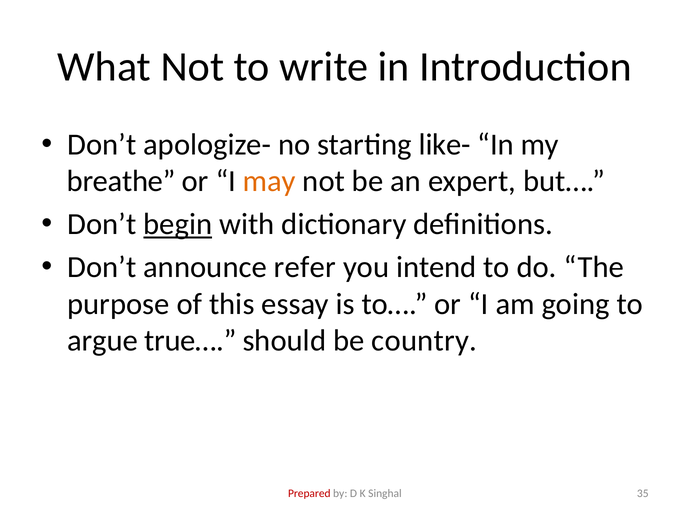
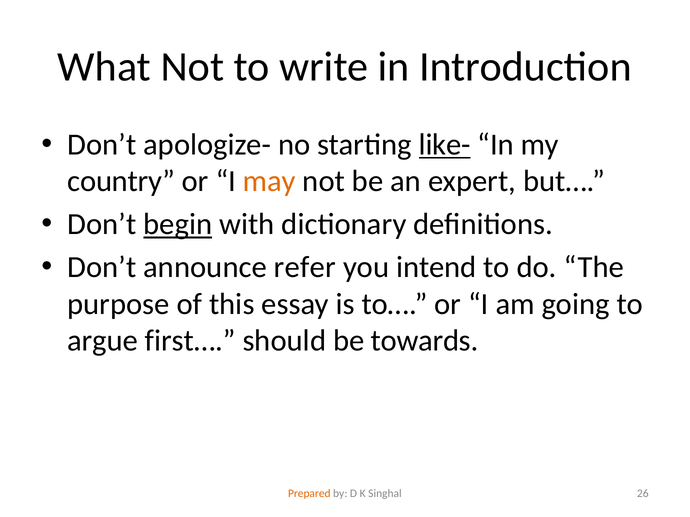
like- underline: none -> present
breathe: breathe -> country
true…: true… -> first…
country: country -> towards
Prepared colour: red -> orange
35: 35 -> 26
